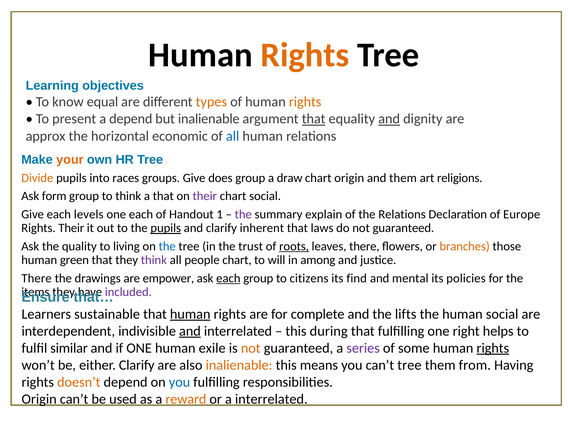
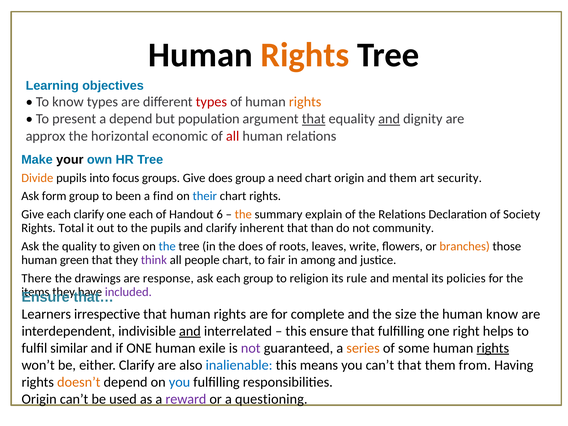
know equal: equal -> types
types at (211, 102) colour: orange -> red
but inalienable: inalienable -> population
all at (233, 136) colour: blue -> red
your colour: orange -> black
races: races -> focus
draw: draw -> need
religions: religions -> security
to think: think -> been
a that: that -> find
their at (205, 196) colour: purple -> blue
chart social: social -> rights
each levels: levels -> clarify
1: 1 -> 6
the at (243, 214) colour: purple -> orange
Europe: Europe -> Society
Rights Their: Their -> Total
pupils at (166, 228) underline: present -> none
laws: laws -> than
do not guaranteed: guaranteed -> community
living: living -> given
the trust: trust -> does
roots underline: present -> none
leaves there: there -> write
will: will -> fair
empower: empower -> response
each at (228, 278) underline: present -> none
citizens: citizens -> religion
find: find -> rule
sustainable: sustainable -> irrespective
human at (190, 314) underline: present -> none
lifts: lifts -> size
human social: social -> know
this during: during -> ensure
not at (251, 348) colour: orange -> purple
series colour: purple -> orange
inalienable at (239, 365) colour: orange -> blue
can’t tree: tree -> that
reward colour: orange -> purple
a interrelated: interrelated -> questioning
